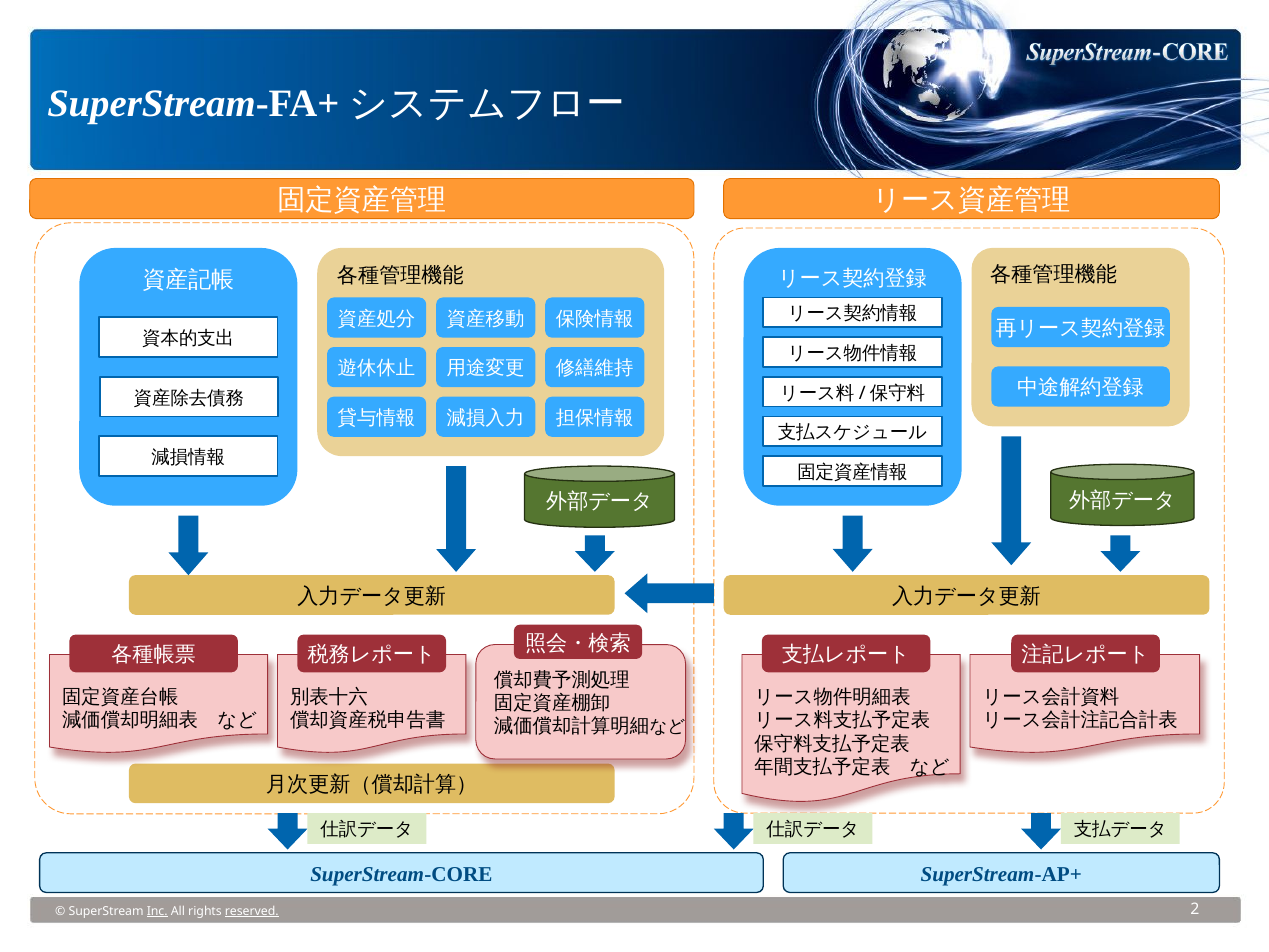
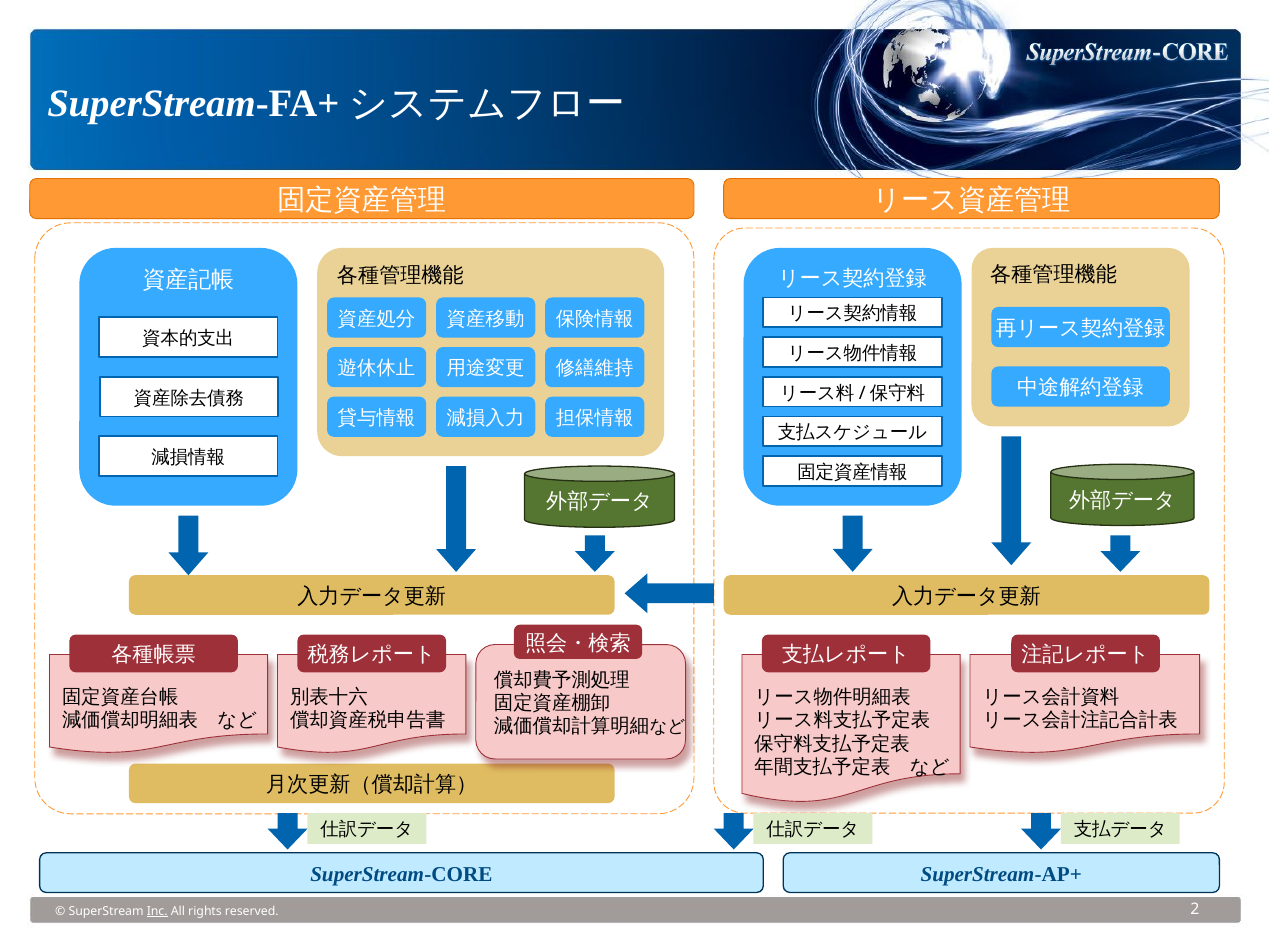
reserved underline: present -> none
